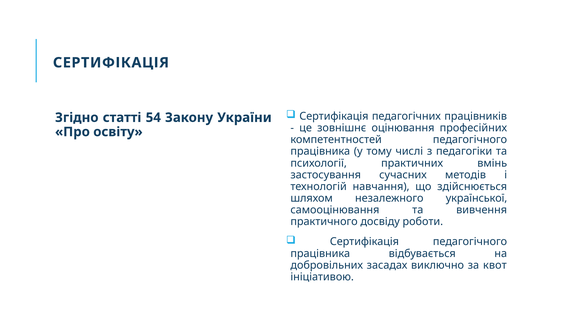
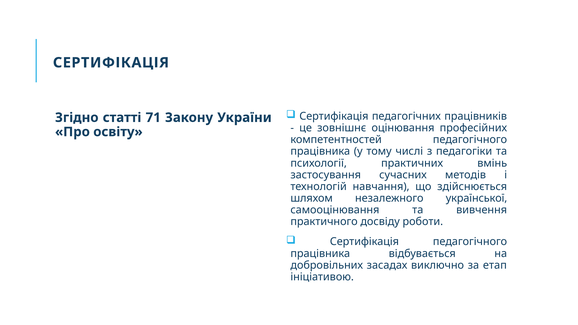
54: 54 -> 71
квот: квот -> етап
